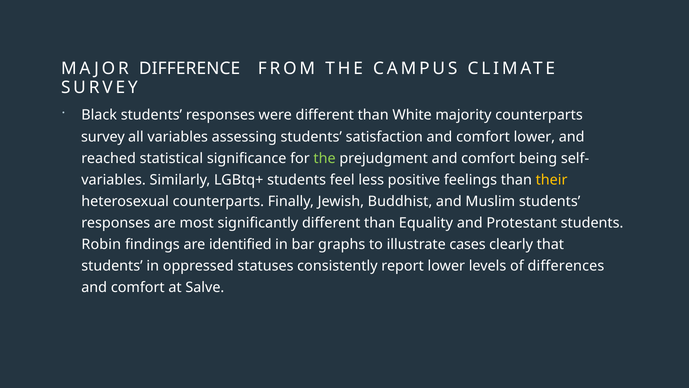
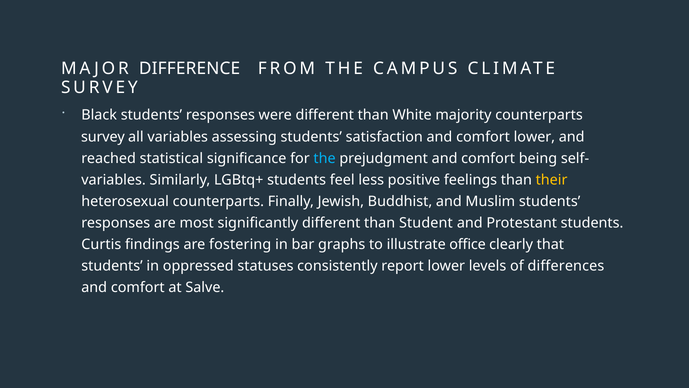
the at (325, 158) colour: light green -> light blue
Equality: Equality -> Student
Robin: Robin -> Curtis
identified: identified -> fostering
cases: cases -> office
